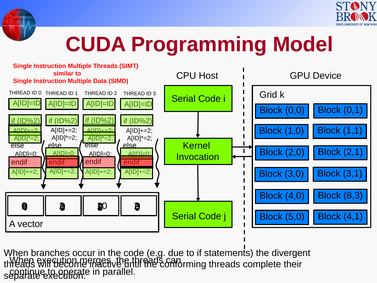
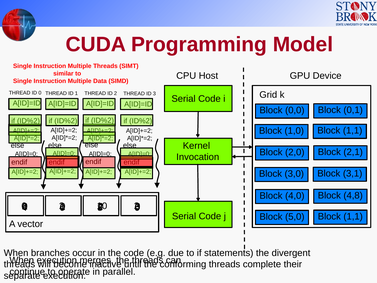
8,3: 8,3 -> 4,8
5,0 Block 4,1: 4,1 -> 1,1
